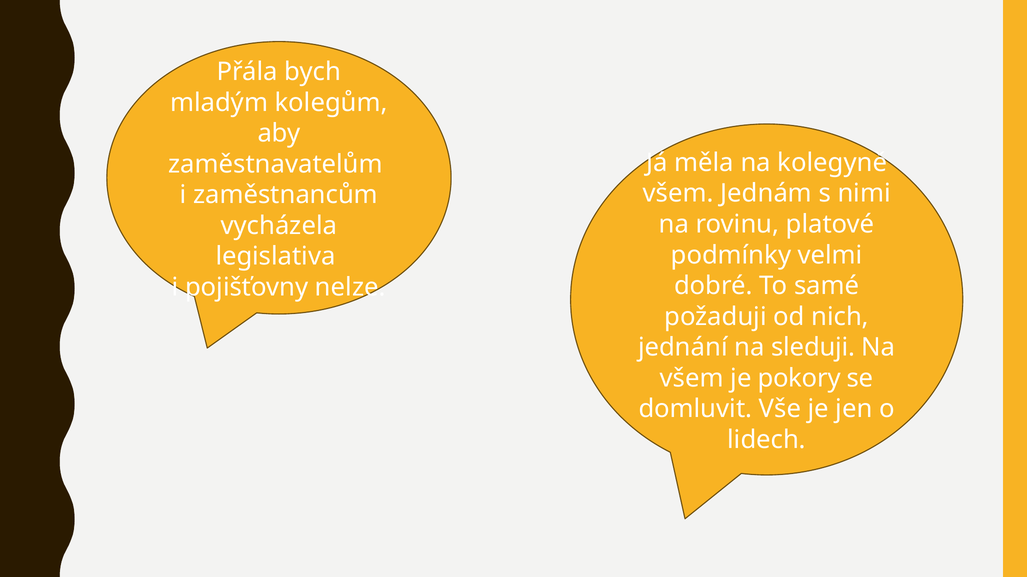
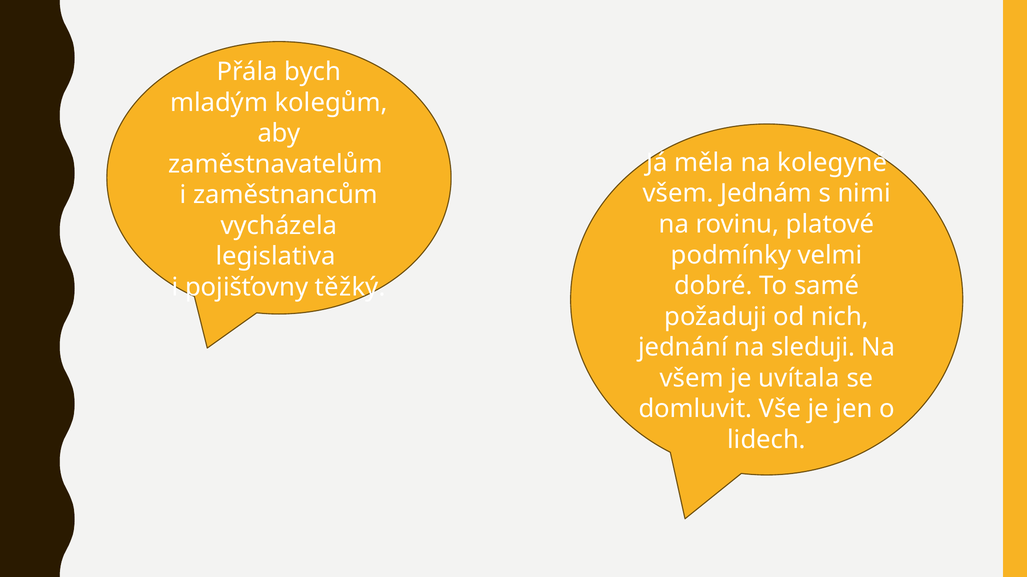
nelze: nelze -> těžký
pokory: pokory -> uvítala
